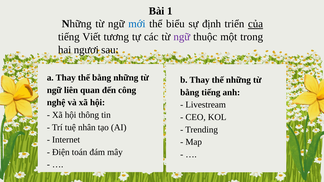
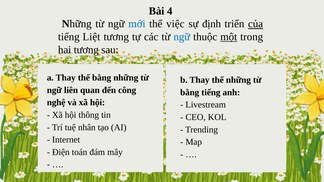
1: 1 -> 4
biểu: biểu -> việc
Viết: Viết -> Liệt
ngữ at (182, 37) colour: purple -> blue
một underline: none -> present
hai ngươi: ngươi -> tương
